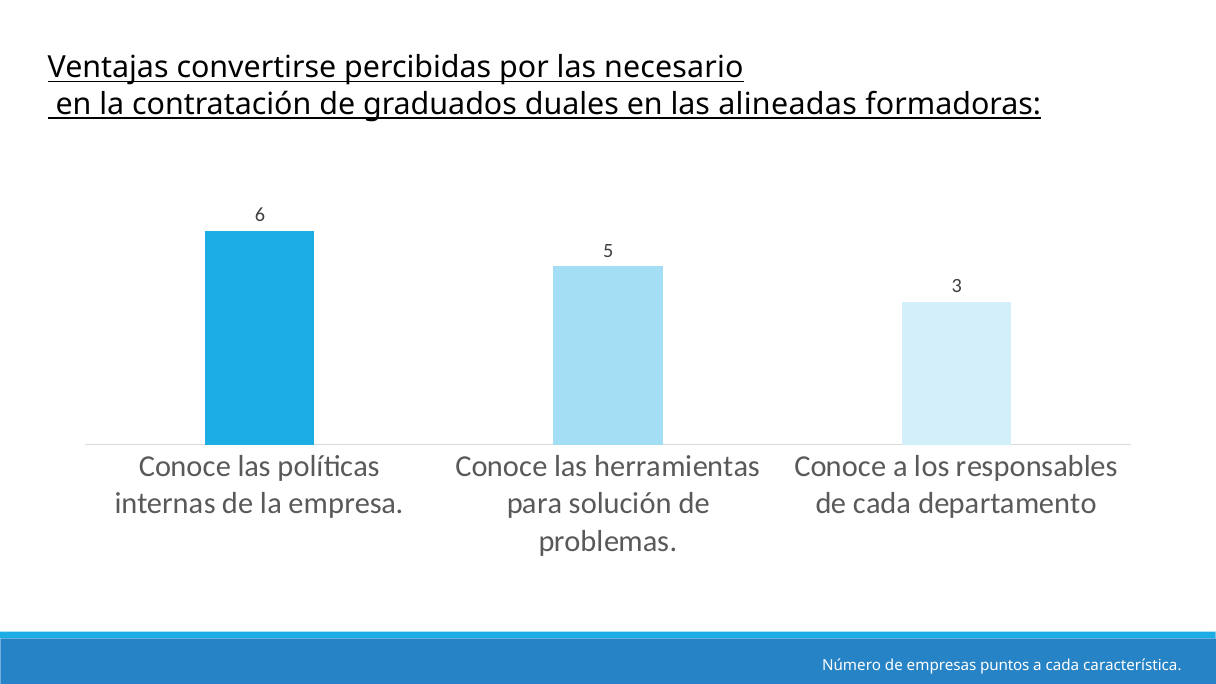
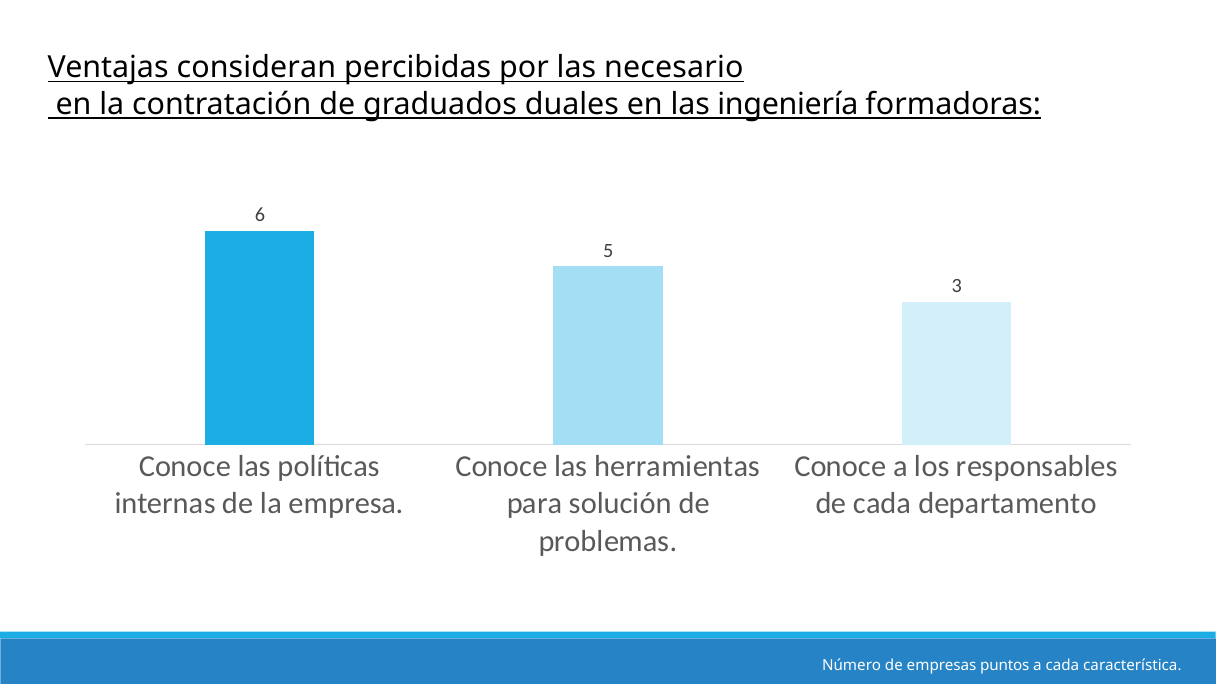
convertirse: convertirse -> consideran
alineadas: alineadas -> ingeniería
